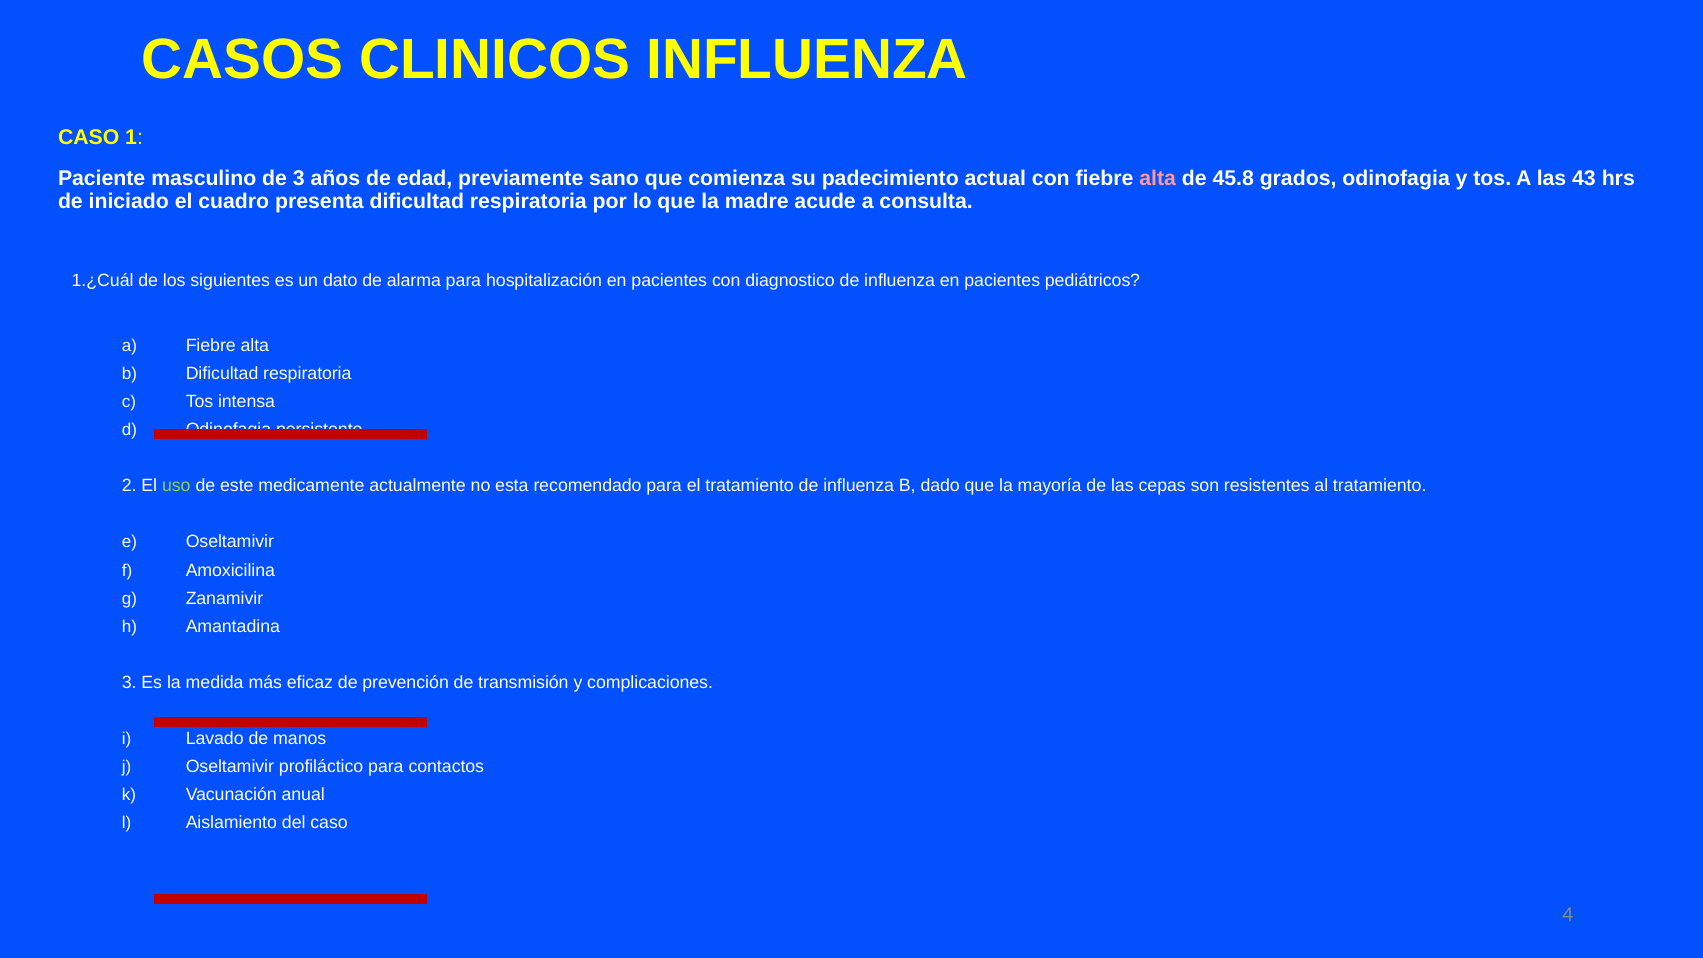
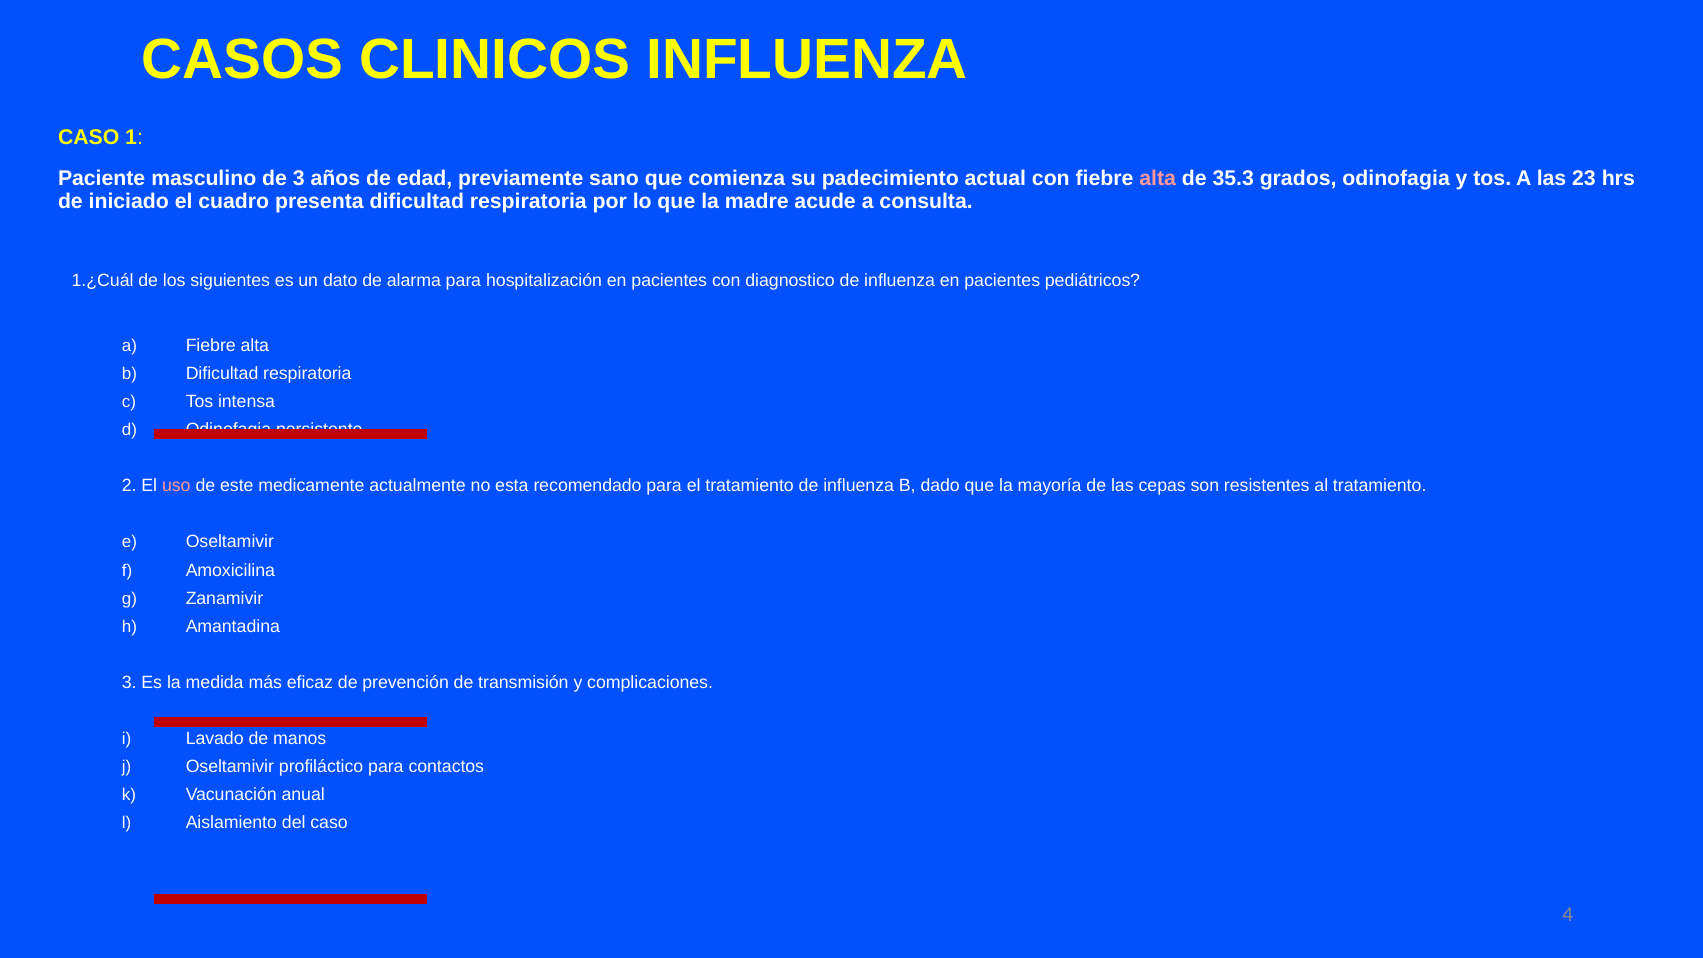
45.8: 45.8 -> 35.3
43: 43 -> 23
uso colour: light green -> pink
